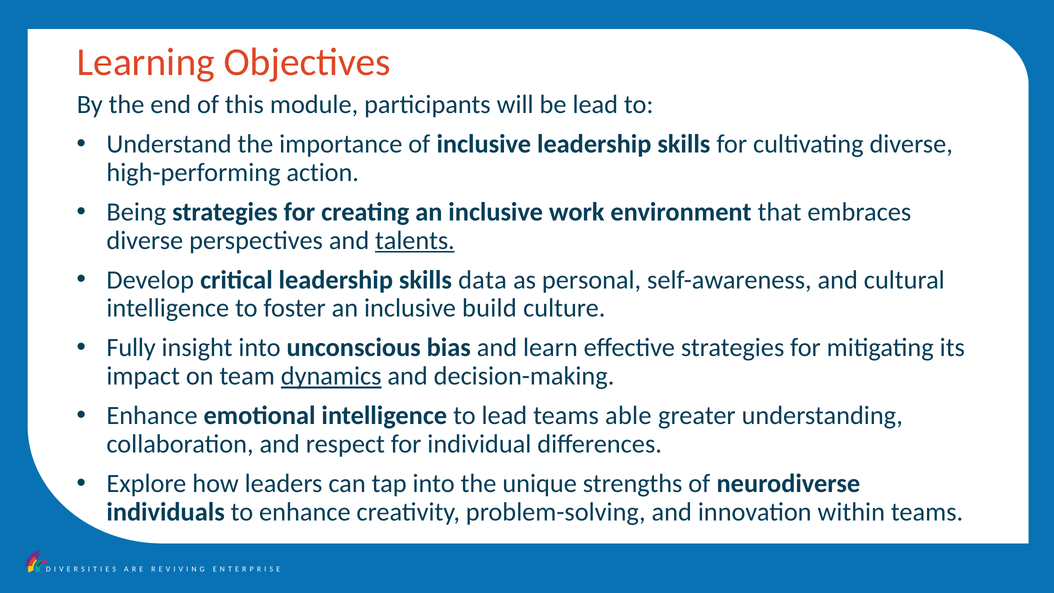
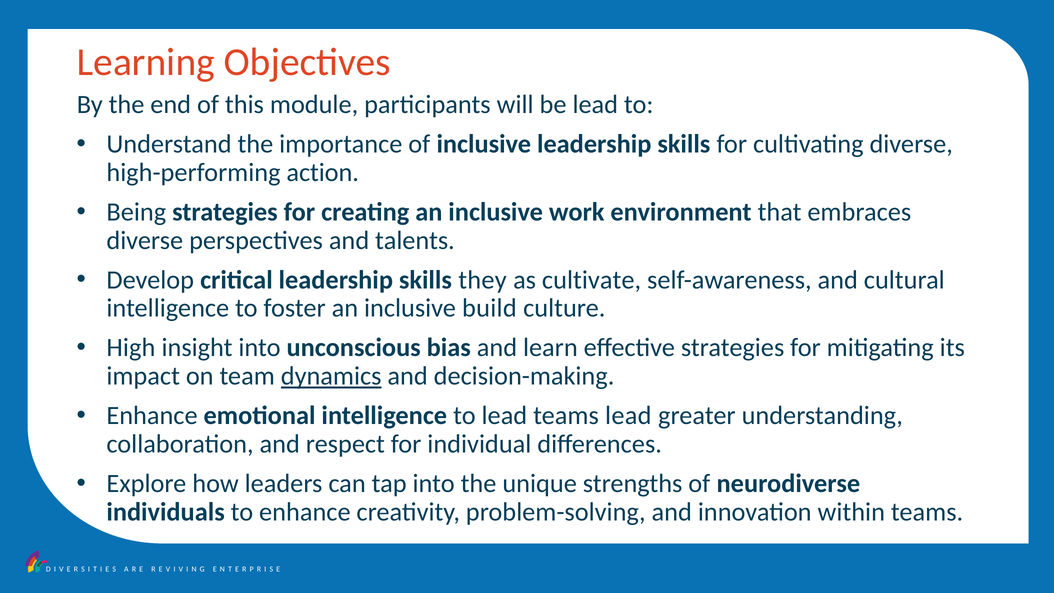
talents underline: present -> none
data: data -> they
personal: personal -> cultivate
Fully: Fully -> High
teams able: able -> lead
